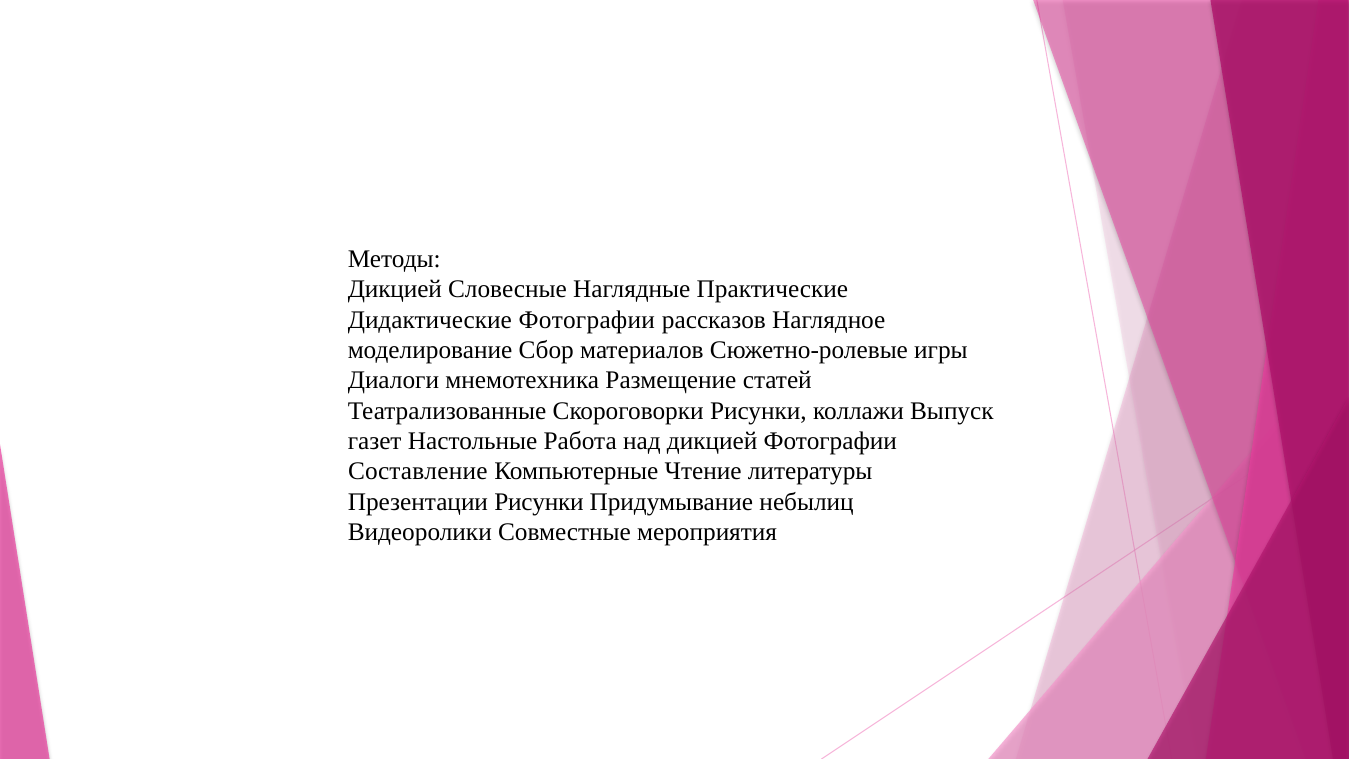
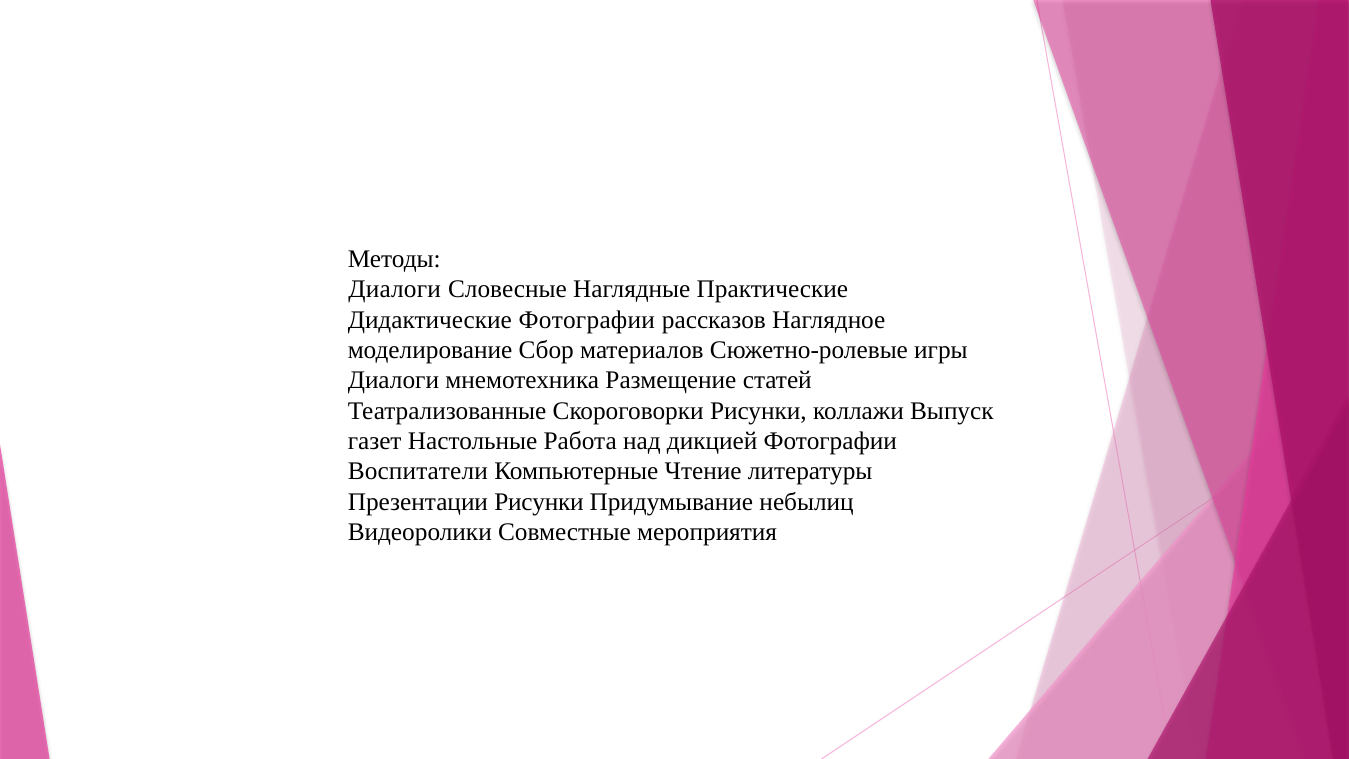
Дикцией at (395, 289): Дикцией -> Диалоги
Составление: Составление -> Воспитатели
